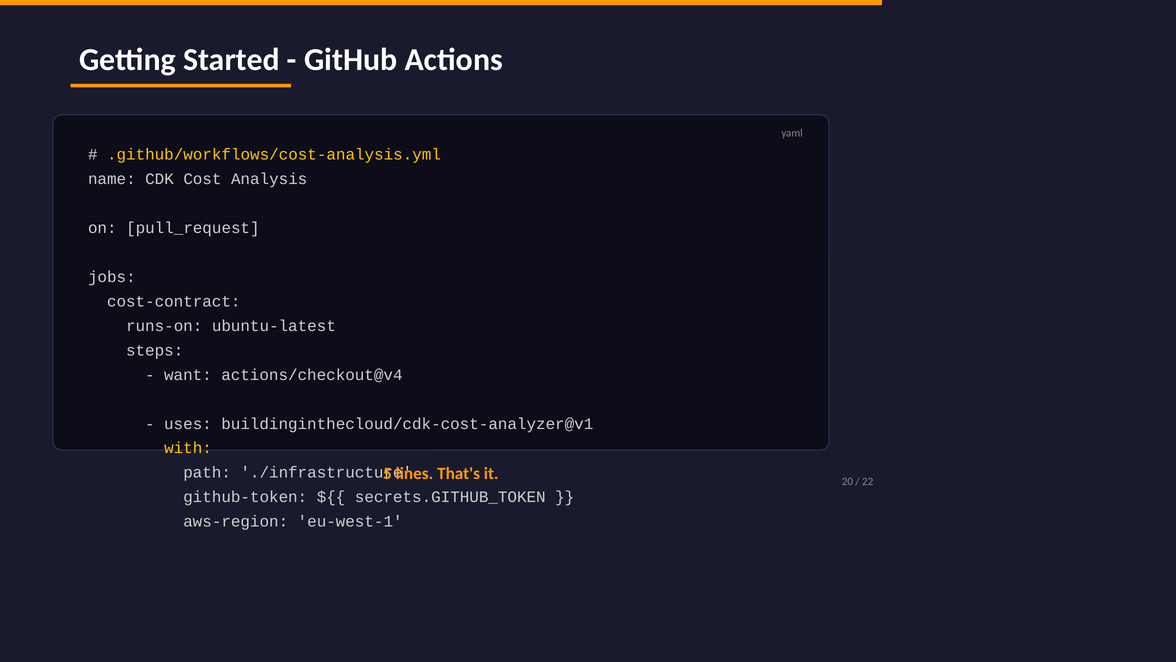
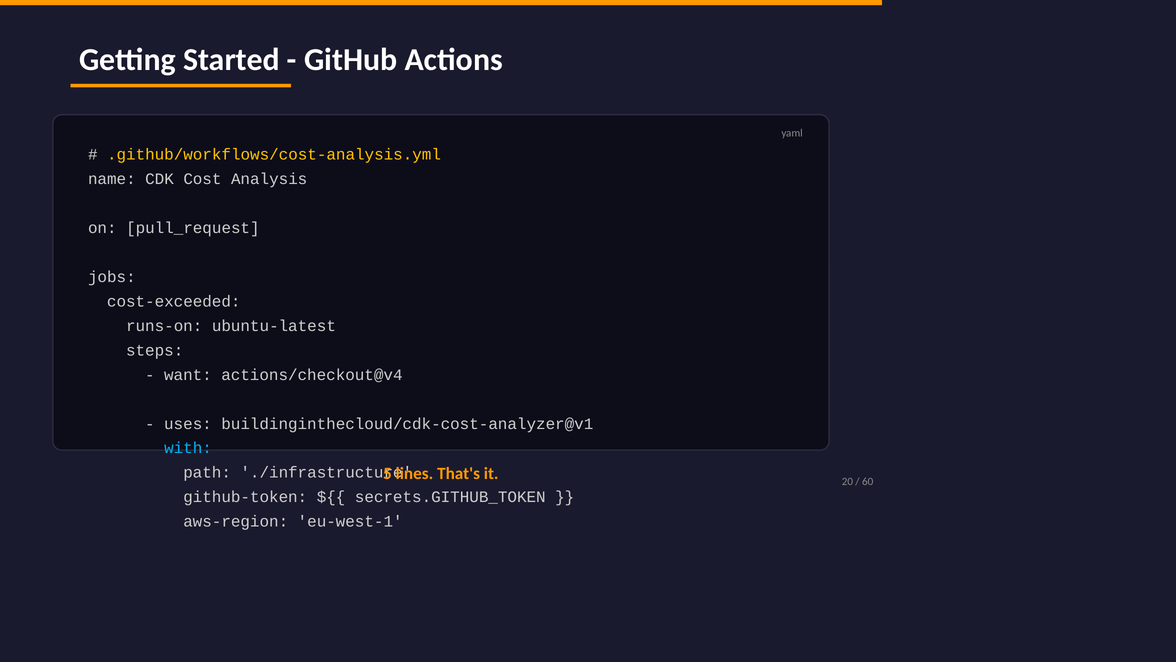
cost-contract: cost-contract -> cost-exceeded
with colour: yellow -> light blue
22: 22 -> 60
